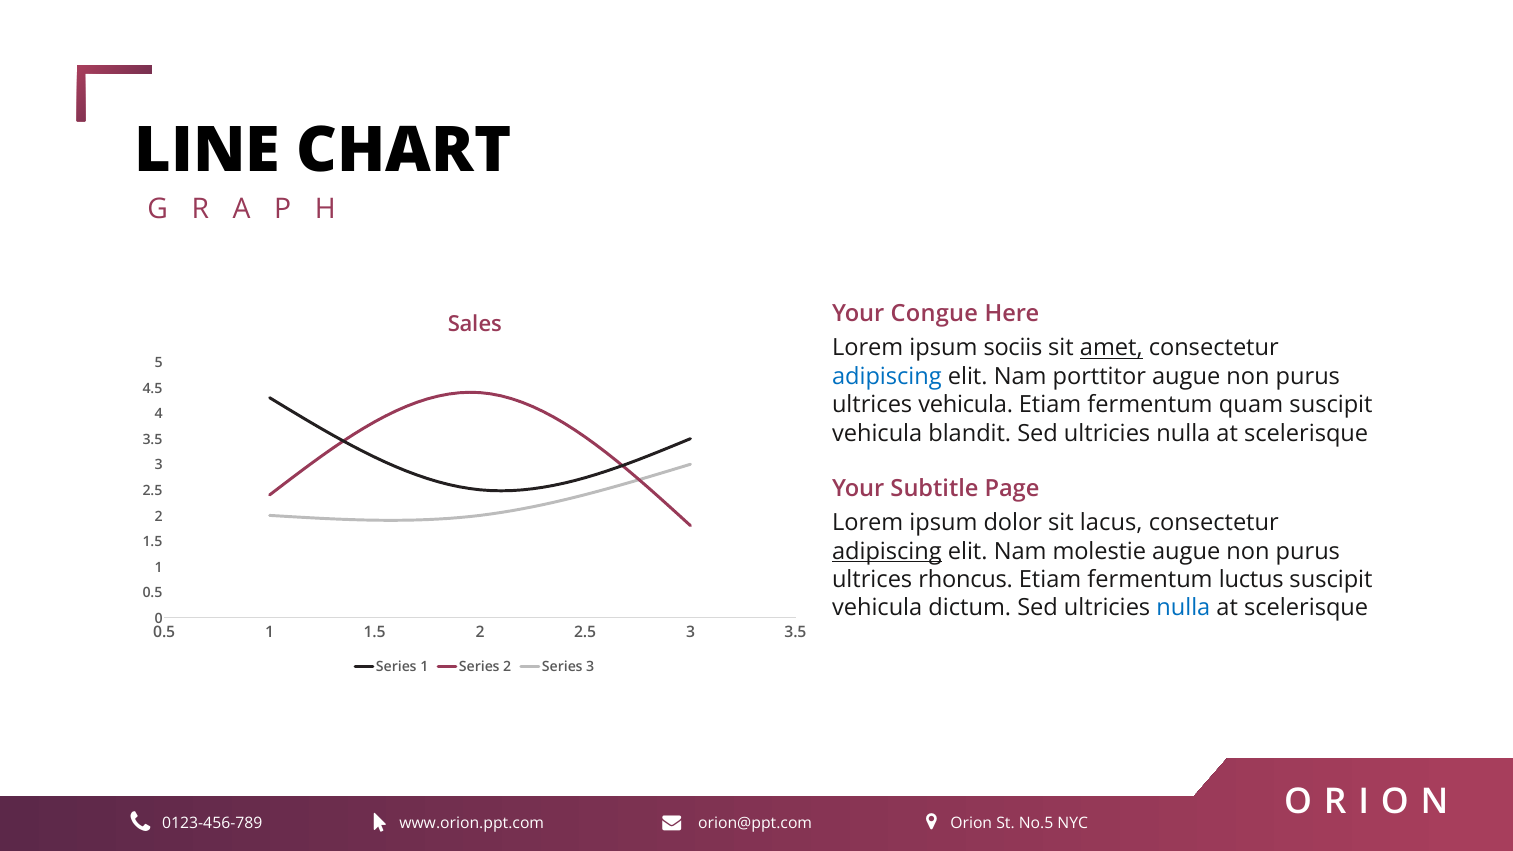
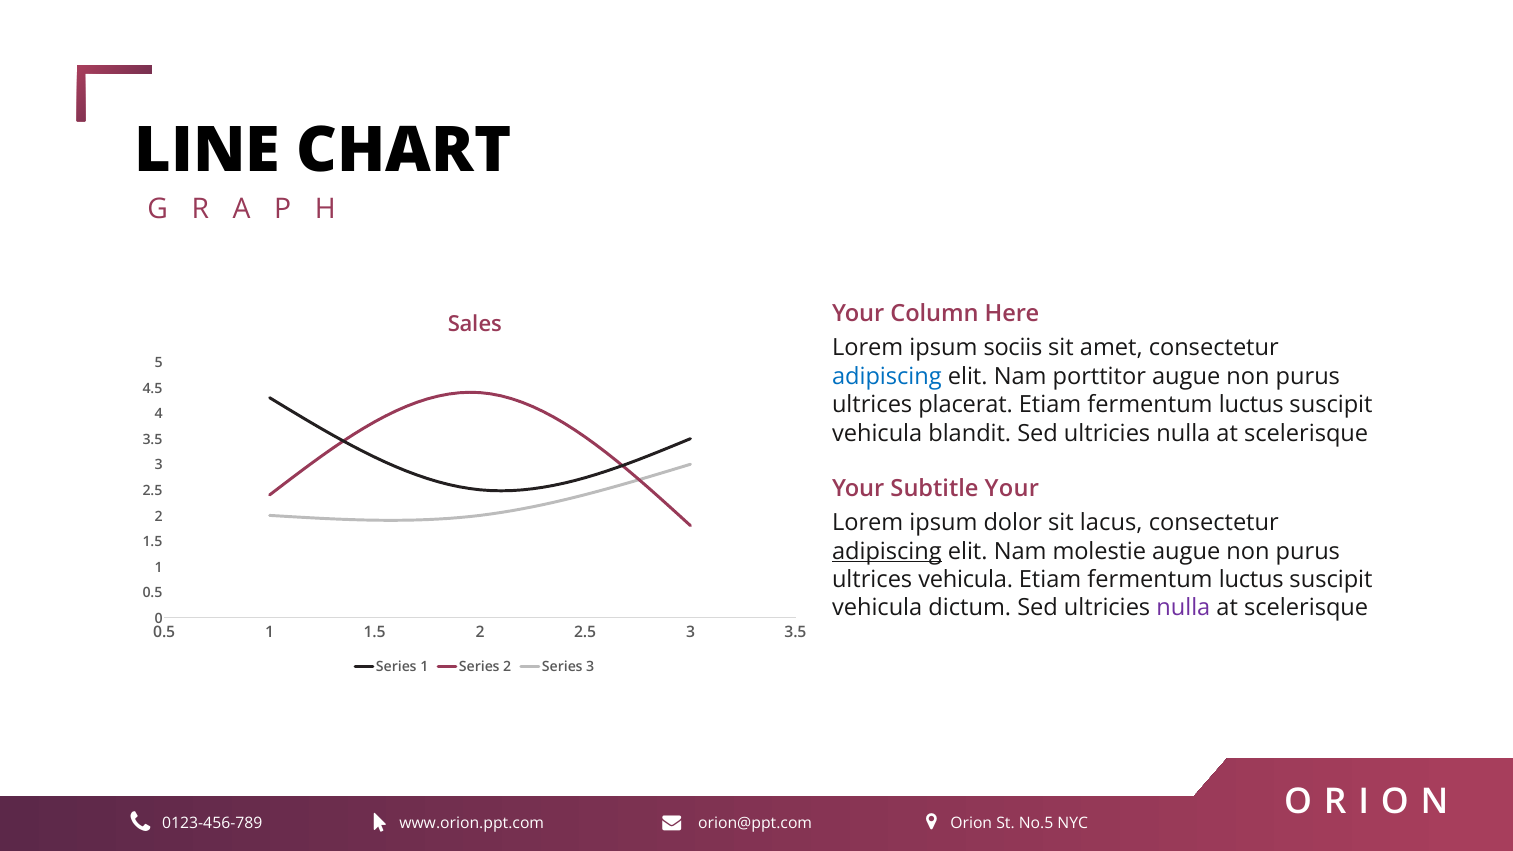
Congue: Congue -> Column
amet underline: present -> none
ultrices vehicula: vehicula -> placerat
quam at (1251, 405): quam -> luctus
Subtitle Page: Page -> Your
ultrices rhoncus: rhoncus -> vehicula
nulla at (1183, 608) colour: blue -> purple
